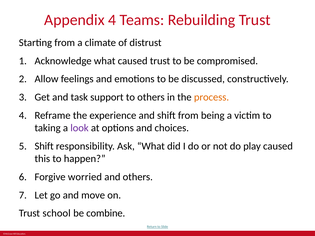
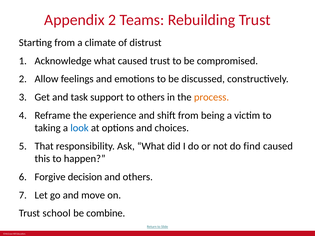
Appendix 4: 4 -> 2
look colour: purple -> blue
Shift at (44, 146): Shift -> That
play: play -> find
worried: worried -> decision
